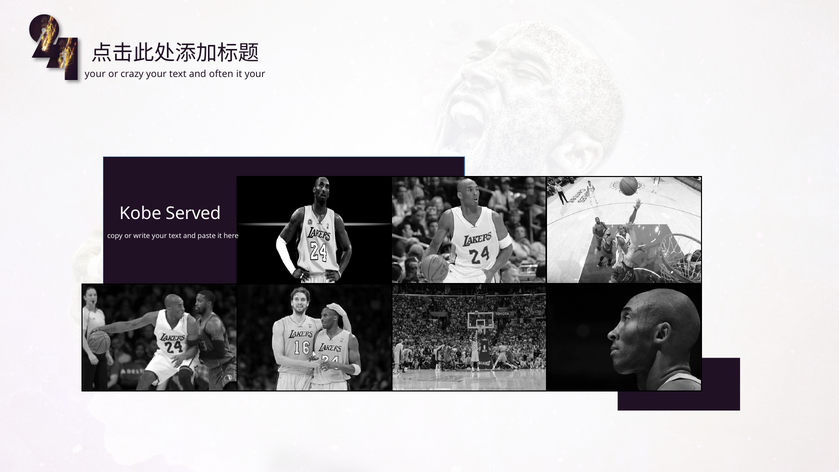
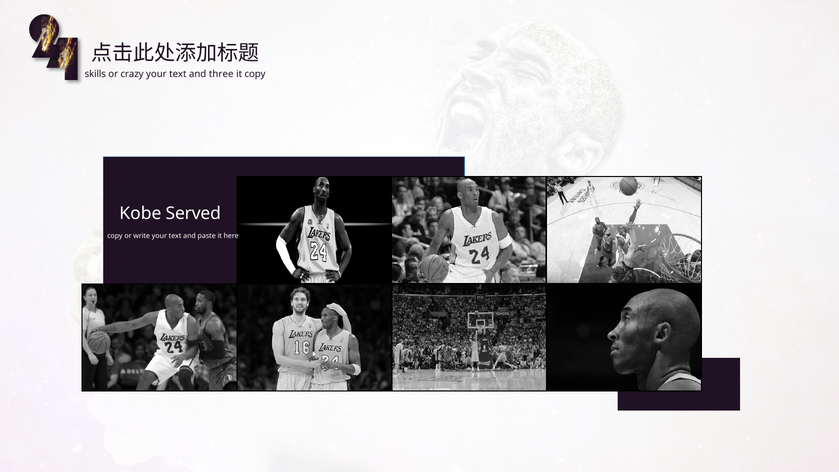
your at (95, 74): your -> skills
often: often -> three
it your: your -> copy
